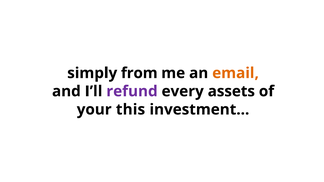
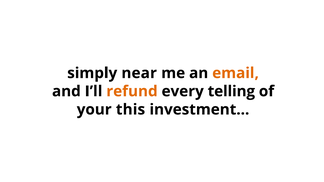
from: from -> near
refund colour: purple -> orange
assets: assets -> telling
